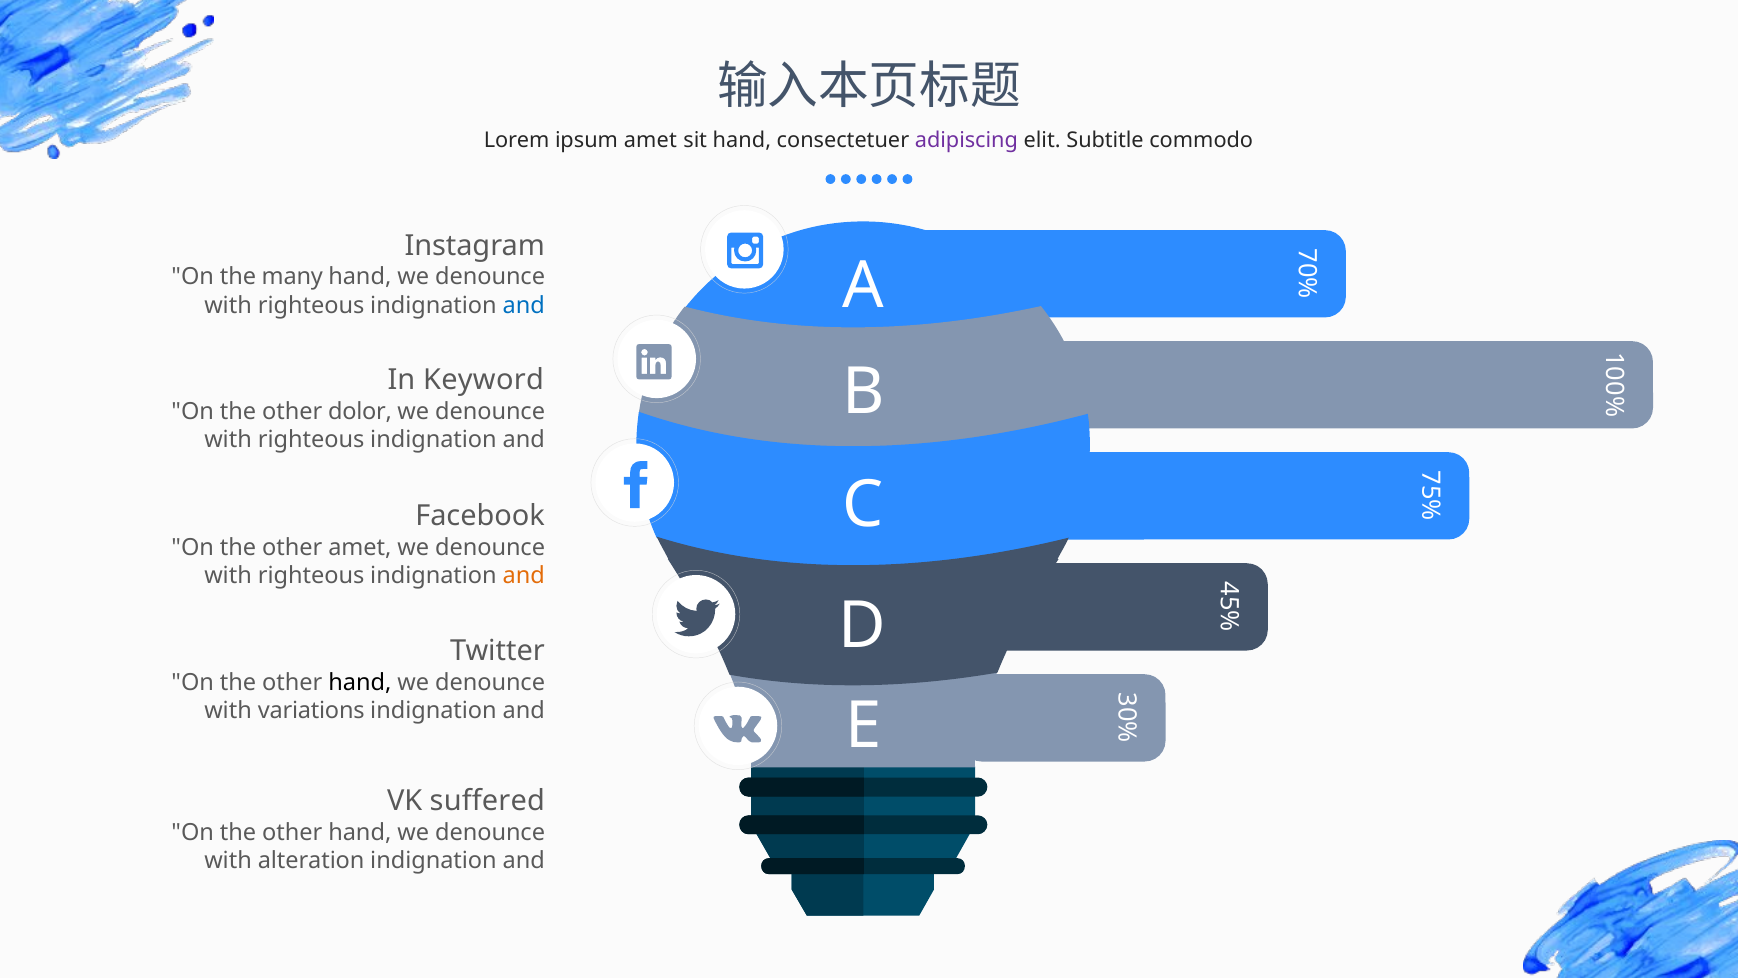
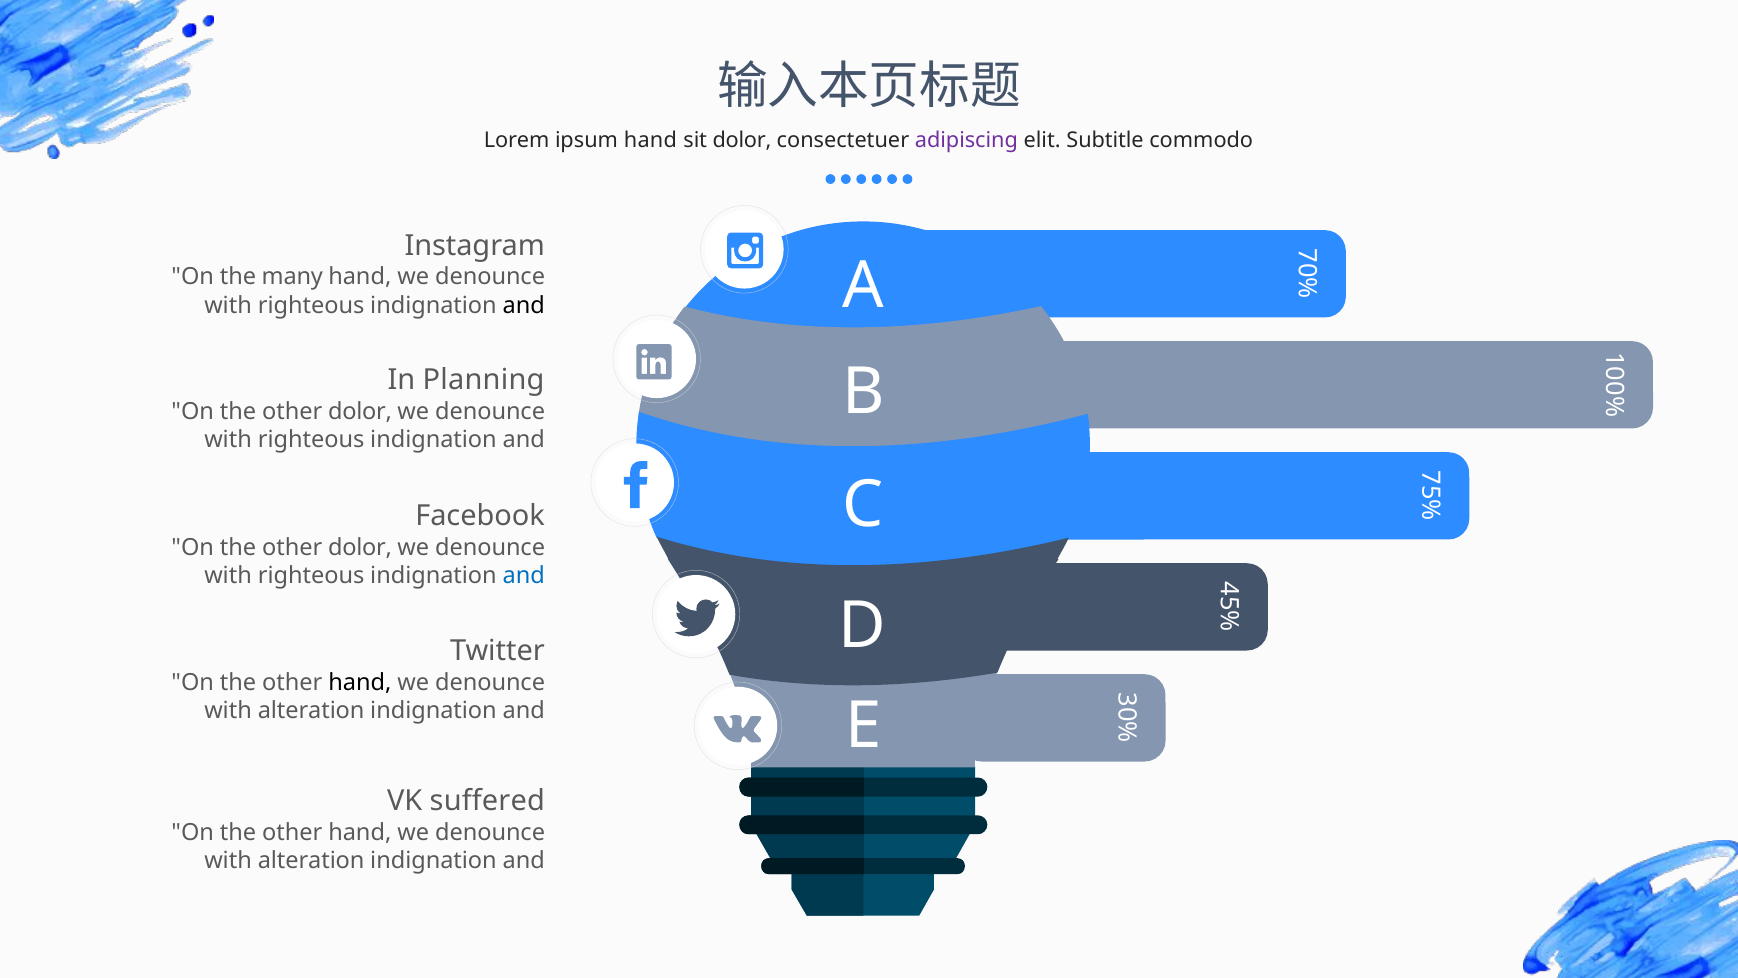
ipsum amet: amet -> hand
sit hand: hand -> dolor
and at (524, 305) colour: blue -> black
Keyword: Keyword -> Planning
amet at (360, 547): amet -> dolor
and at (524, 576) colour: orange -> blue
variations at (311, 710): variations -> alteration
